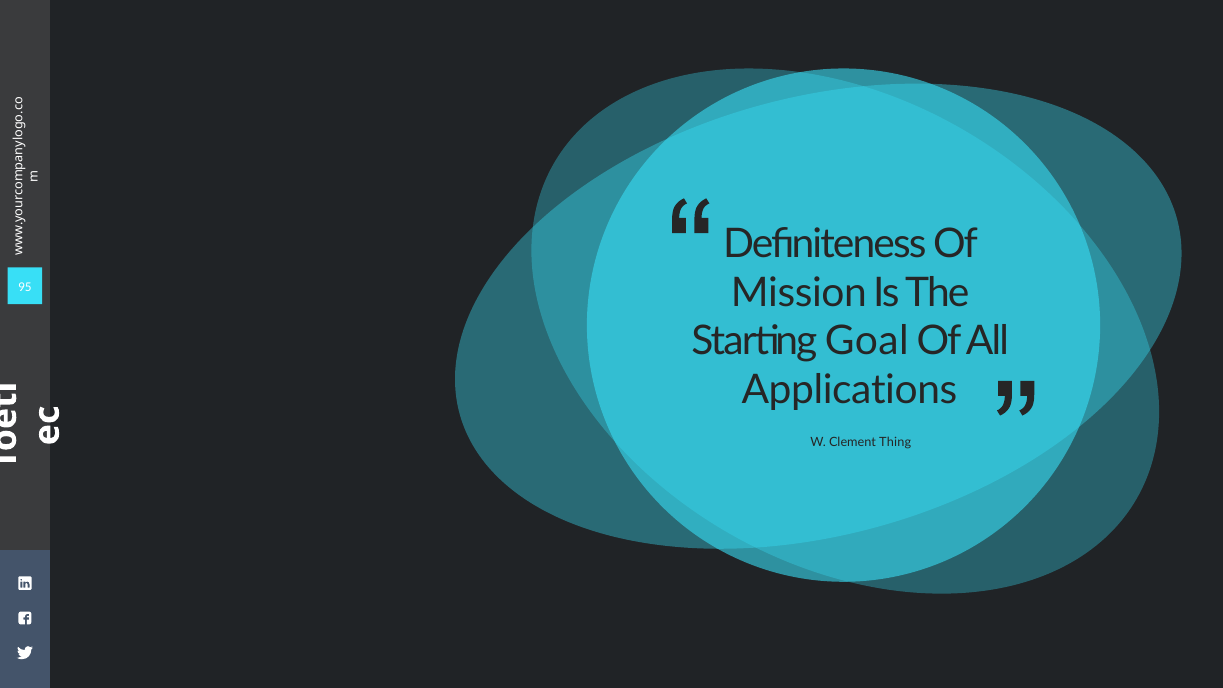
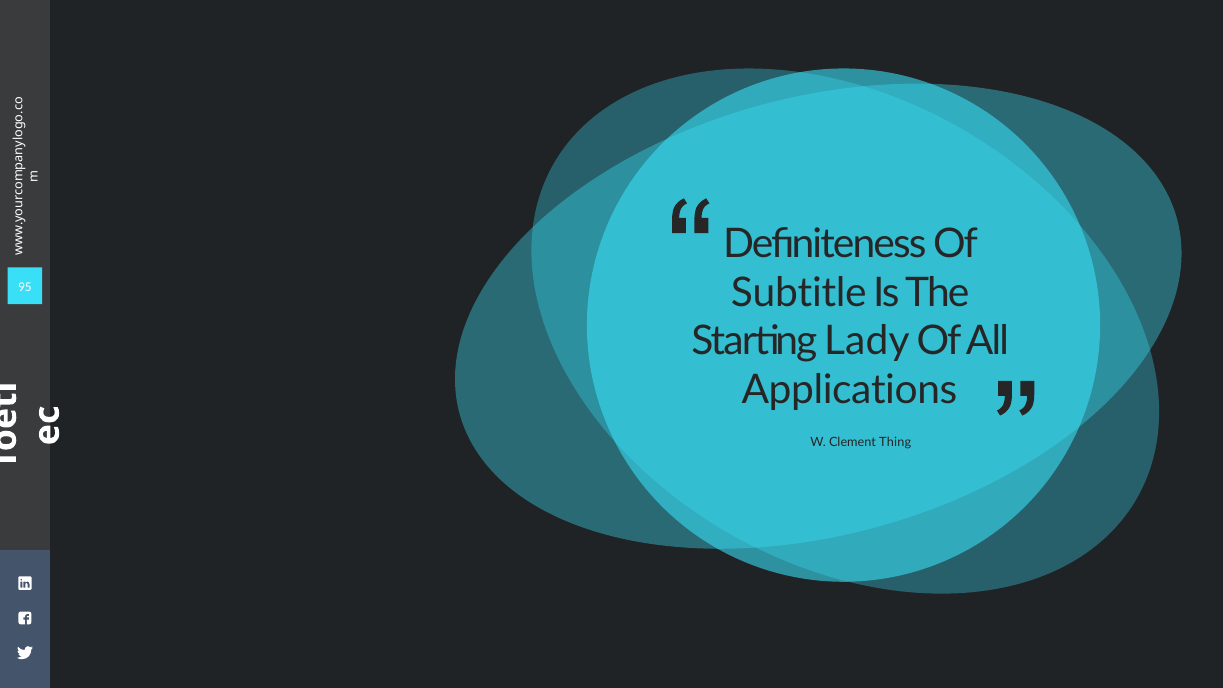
Mission: Mission -> Subtitle
Goal: Goal -> Lady
